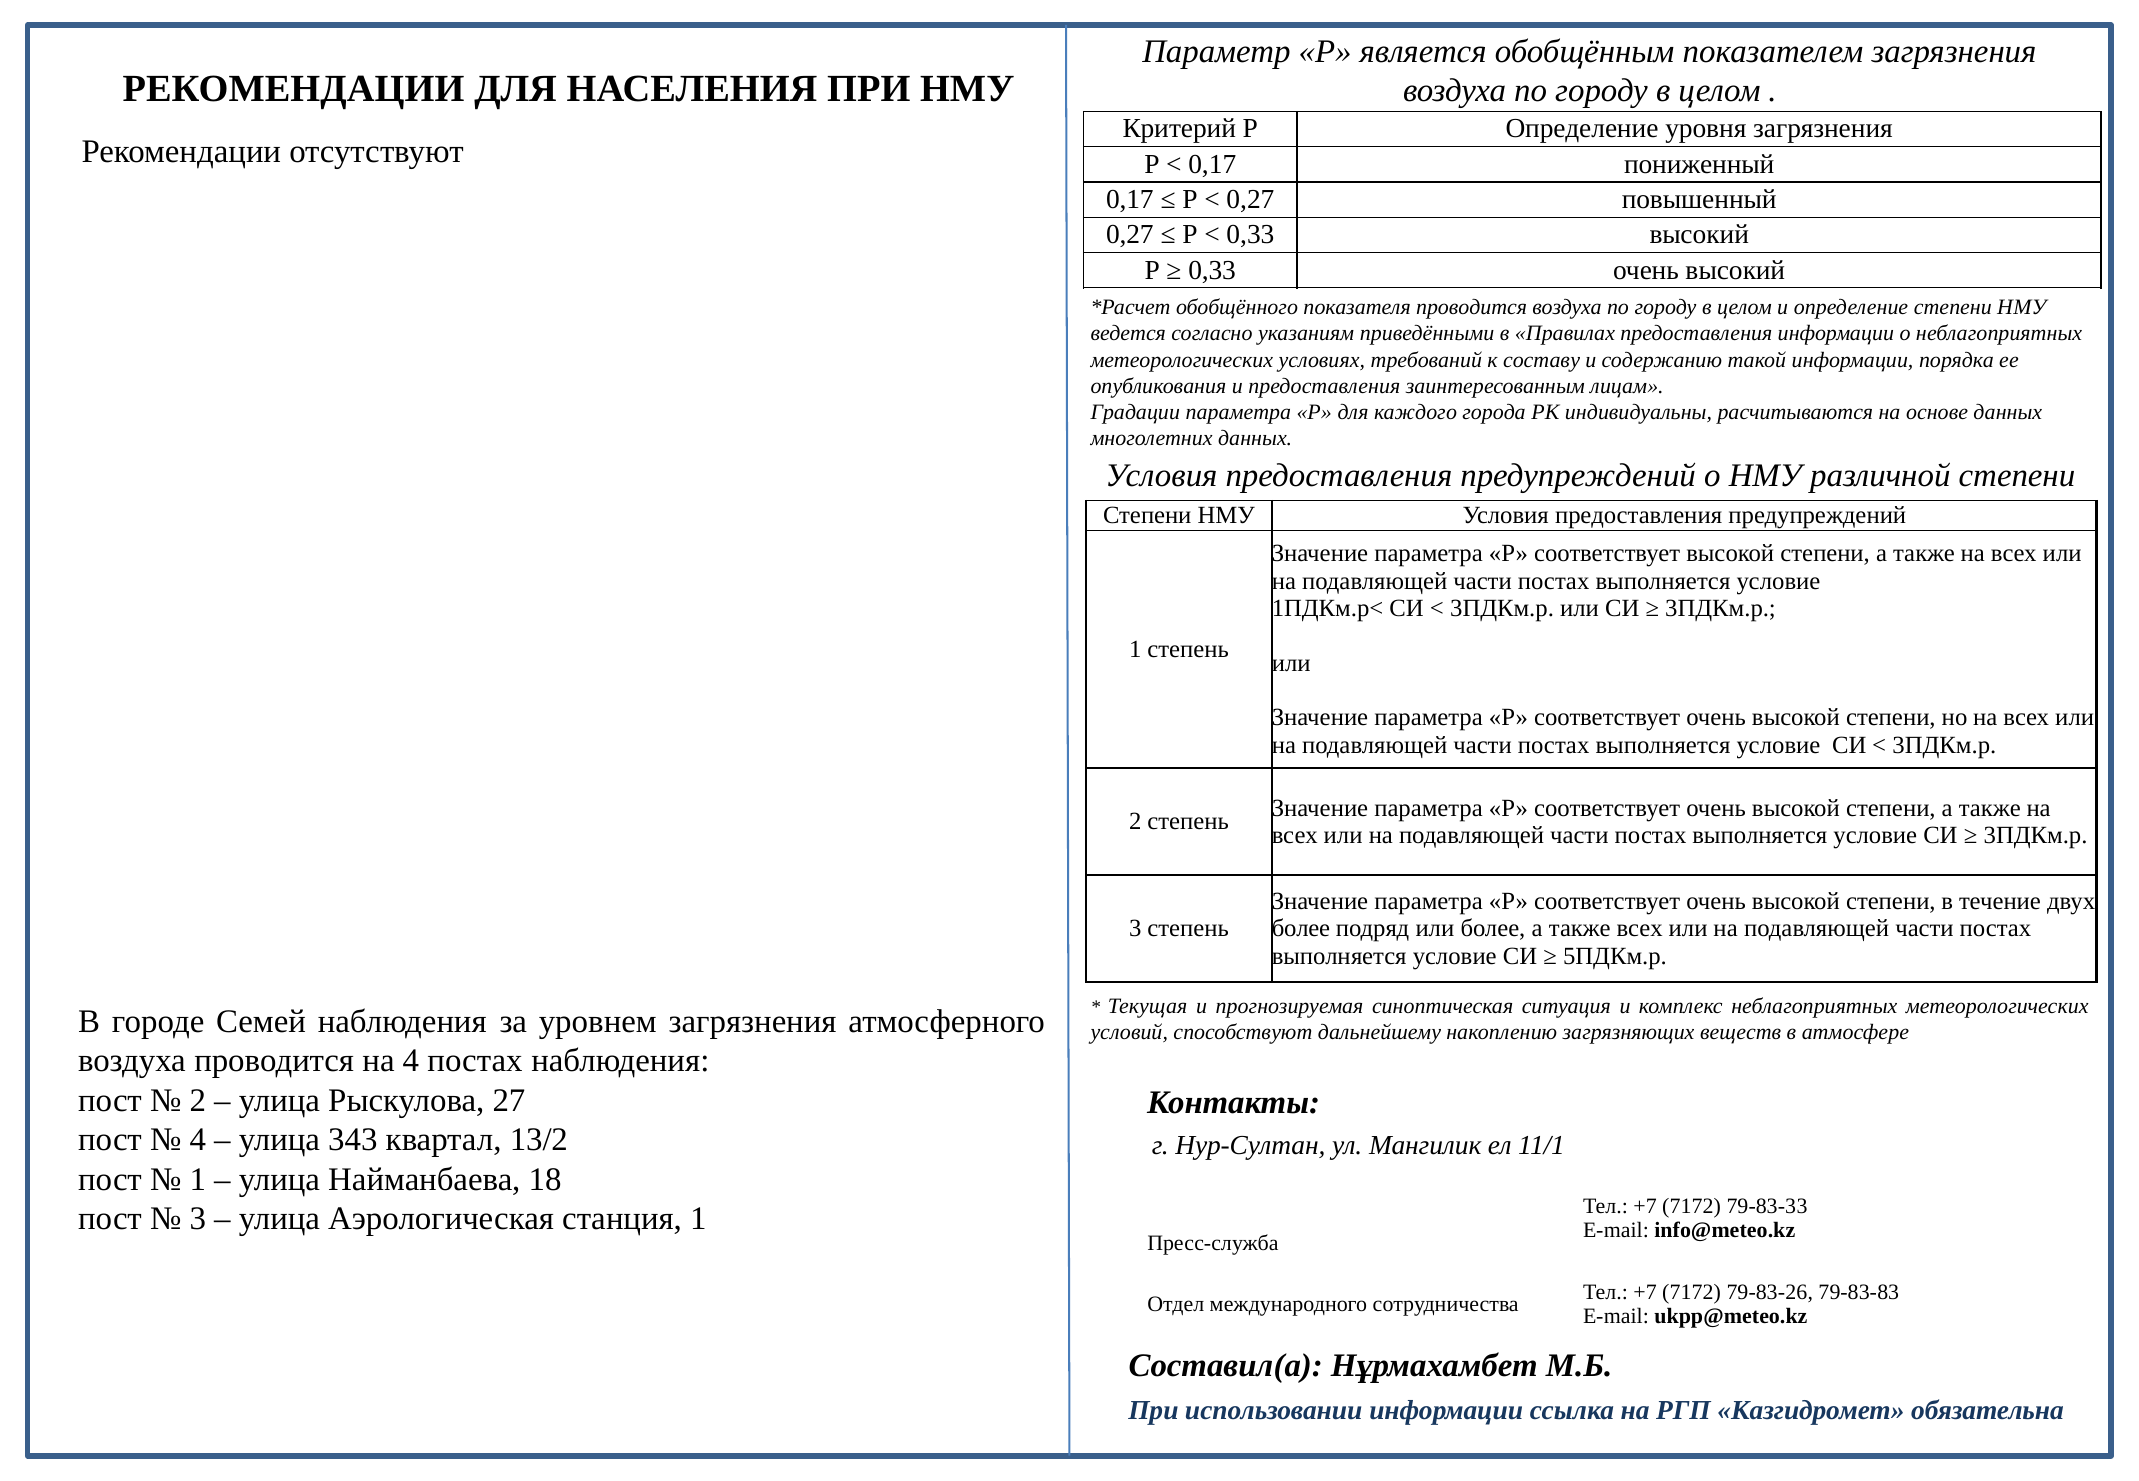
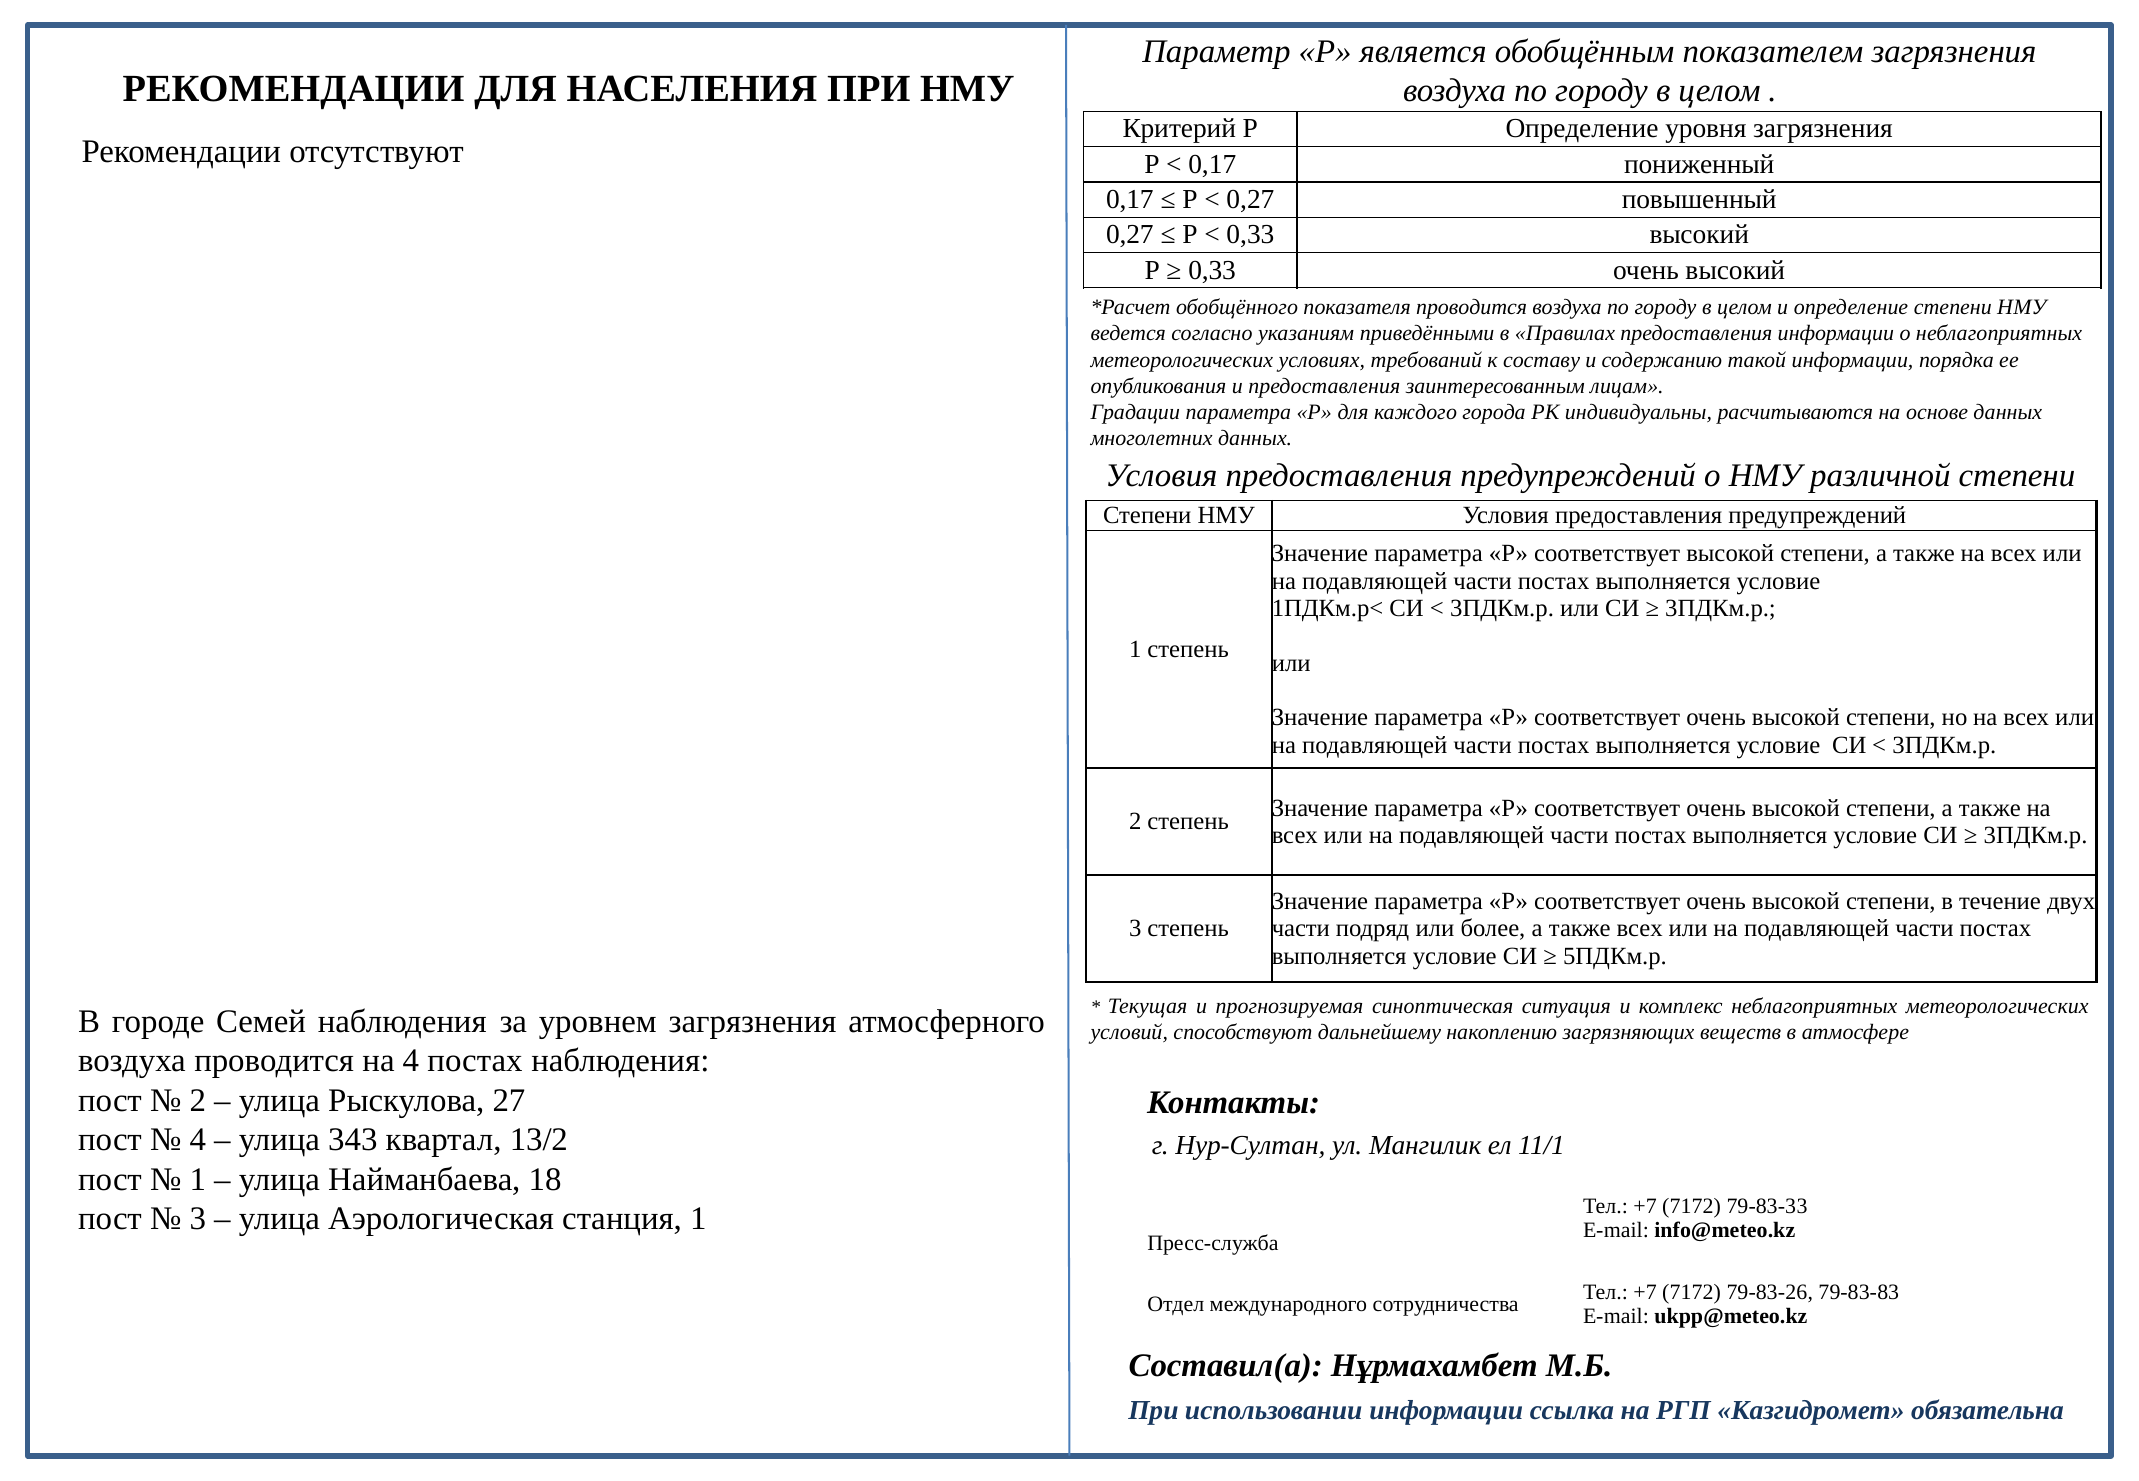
более at (1301, 929): более -> части
